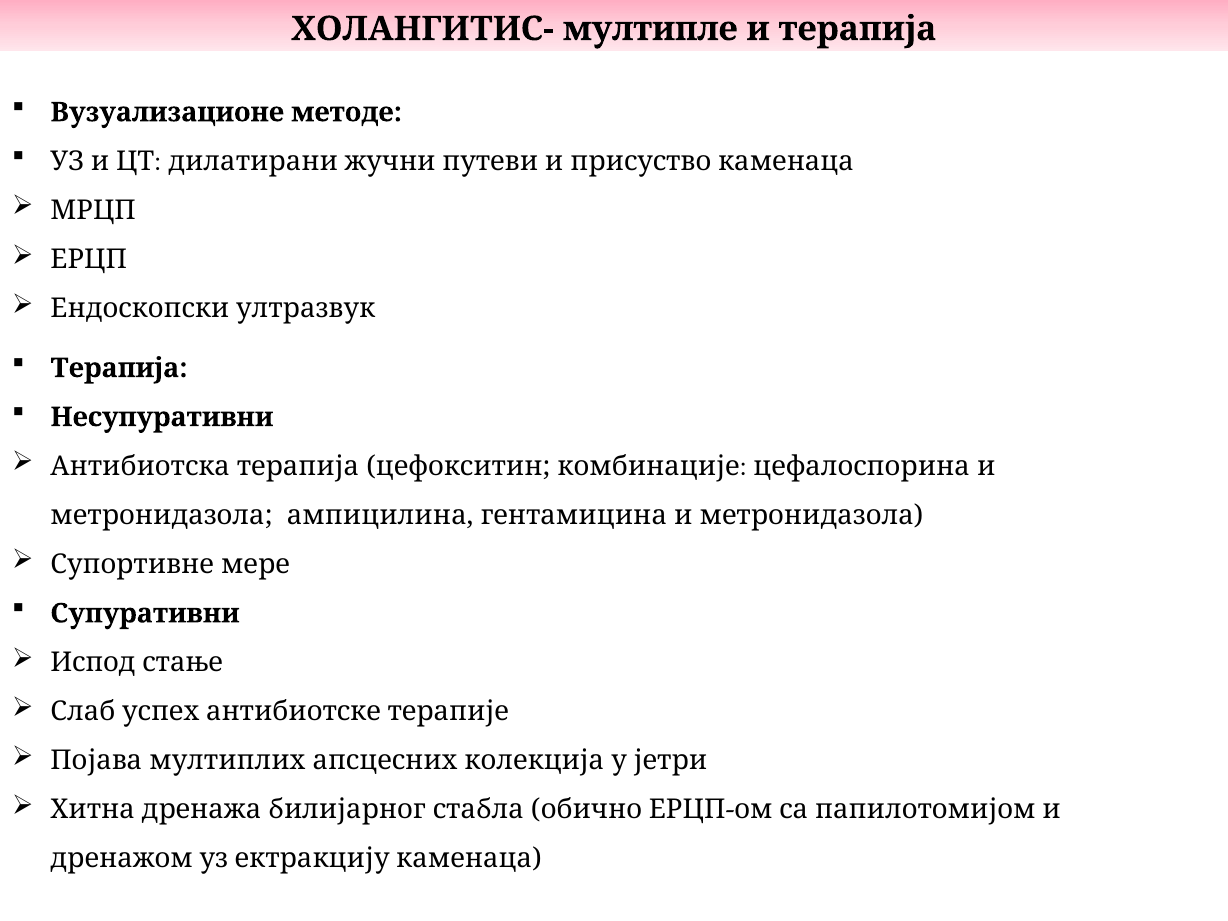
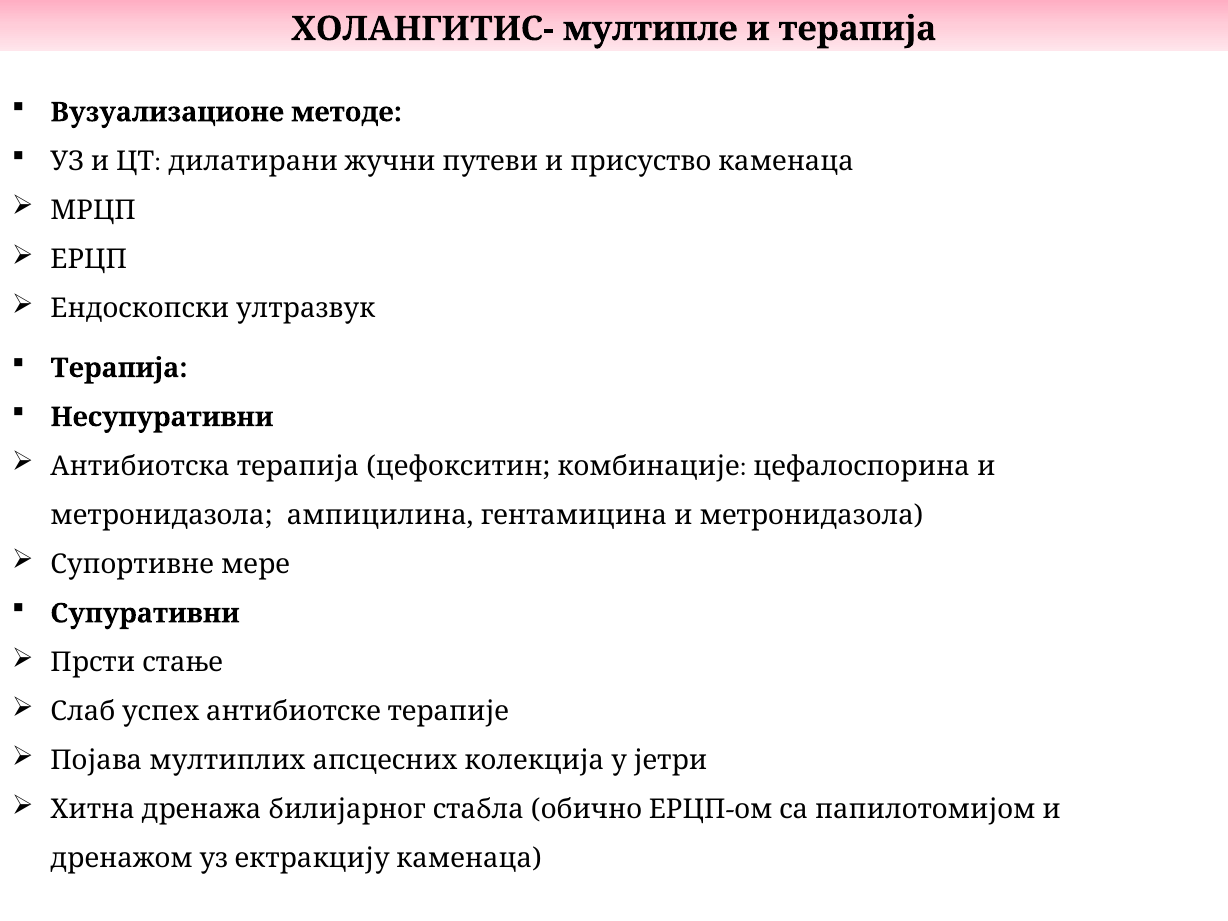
Испод: Испод -> Прсти
